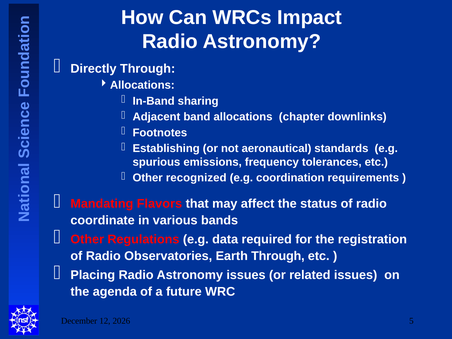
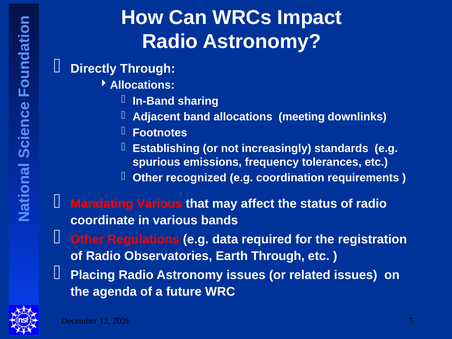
chapter: chapter -> meeting
aeronautical: aeronautical -> increasingly
Mandating Flavors: Flavors -> Various
